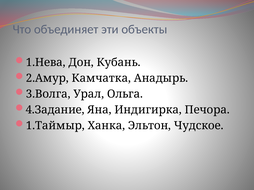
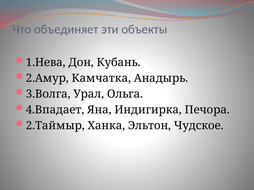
4.Задание: 4.Задание -> 4.Впадает
1.Таймыр: 1.Таймыр -> 2.Таймыр
